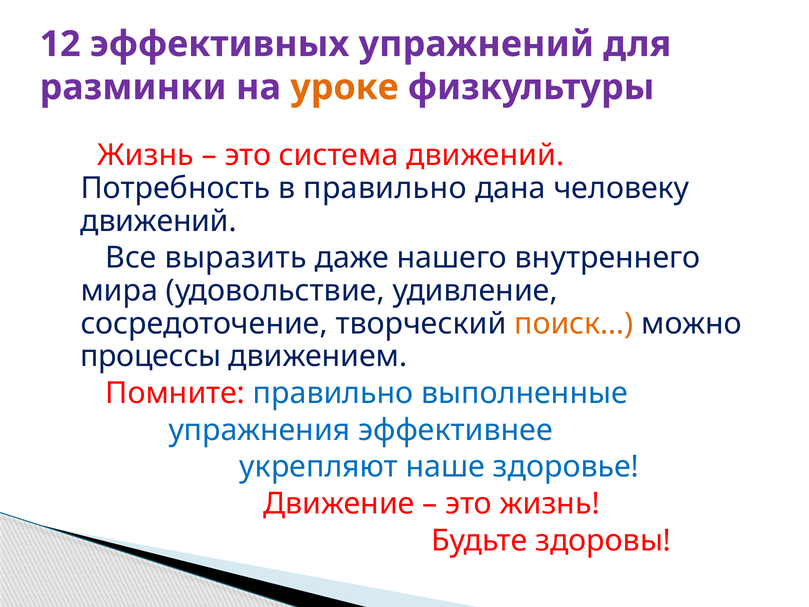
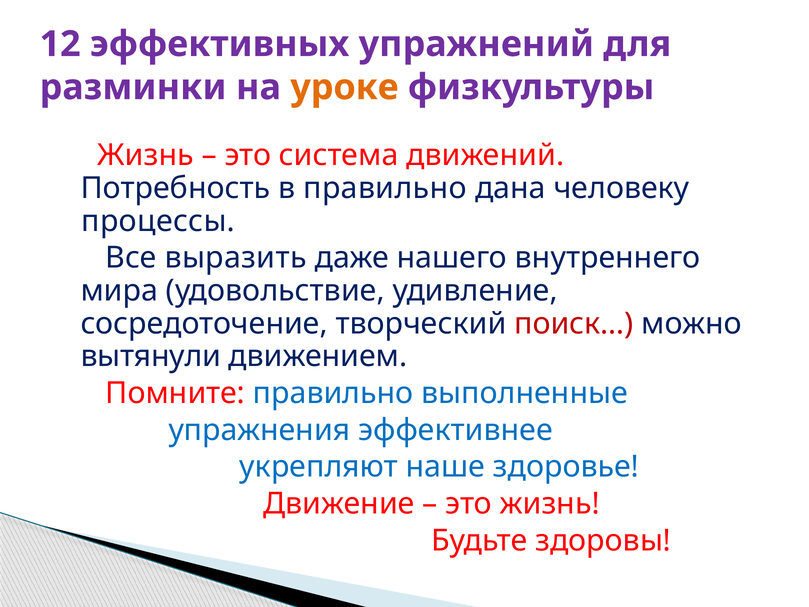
движений at (159, 221): движений -> процессы
поиск… colour: orange -> red
процессы: процессы -> вытянули
